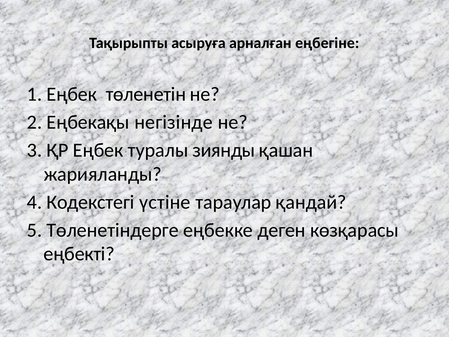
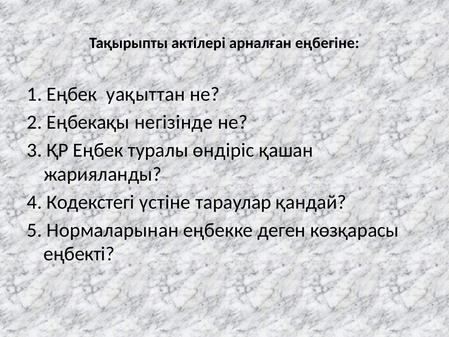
асыруға: асыруға -> актiлерi
төленетiн: төленетiн -> уақыттан
зиянды: зиянды -> өндiрiс
Төленетіндерге: Төленетіндерге -> Нормаларынан
